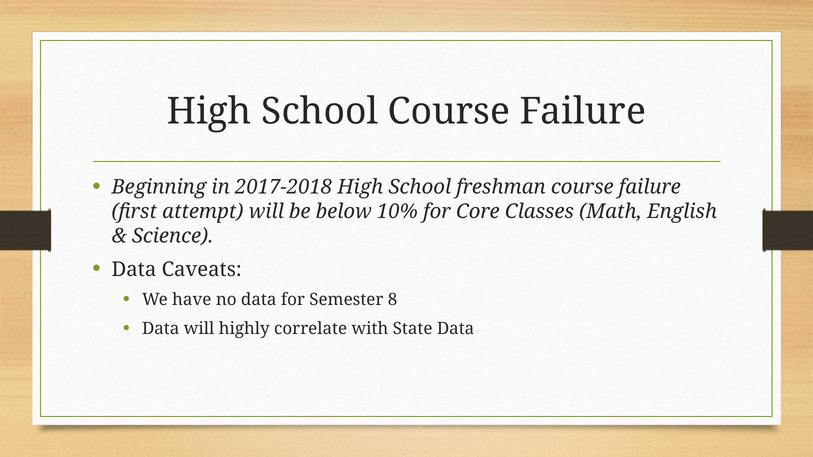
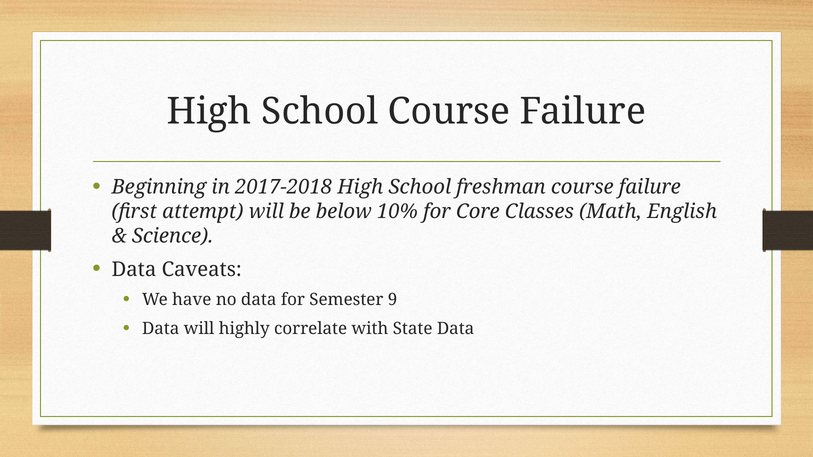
8: 8 -> 9
